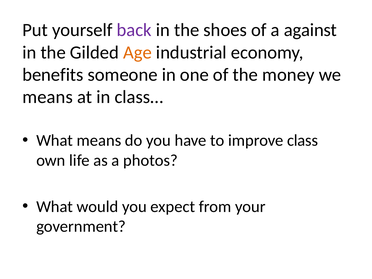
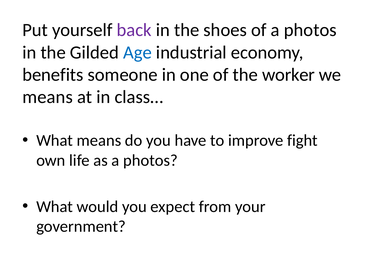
of a against: against -> photos
Age colour: orange -> blue
money: money -> worker
class: class -> fight
